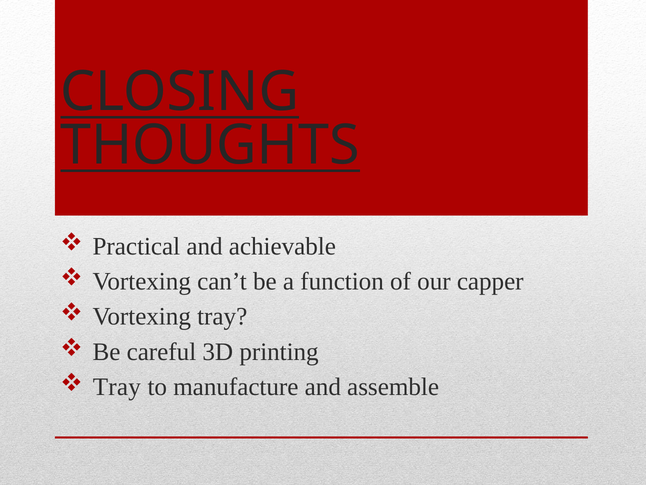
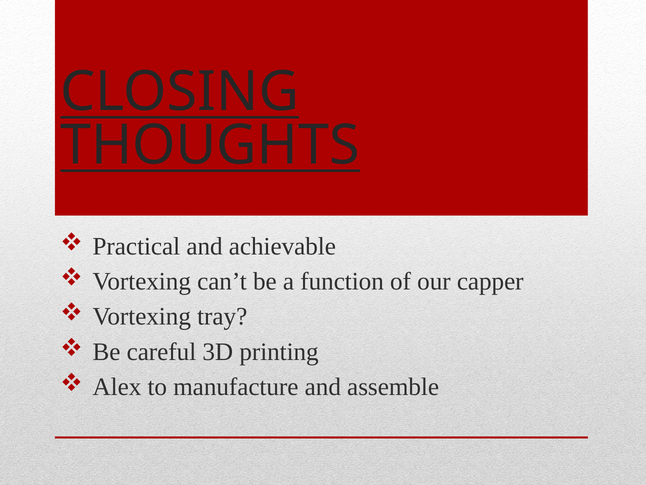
Tray at (117, 387): Tray -> Alex
